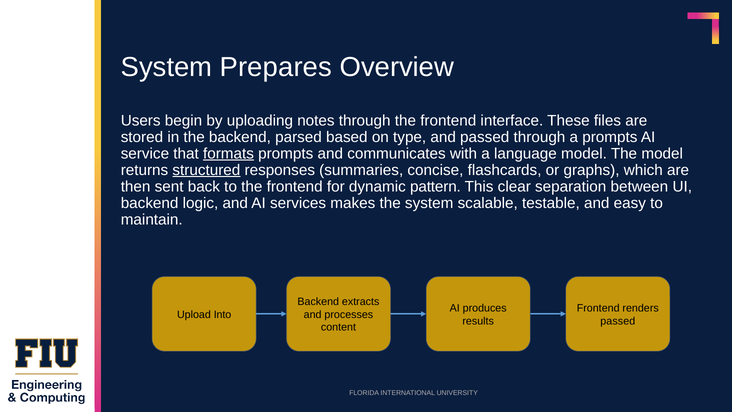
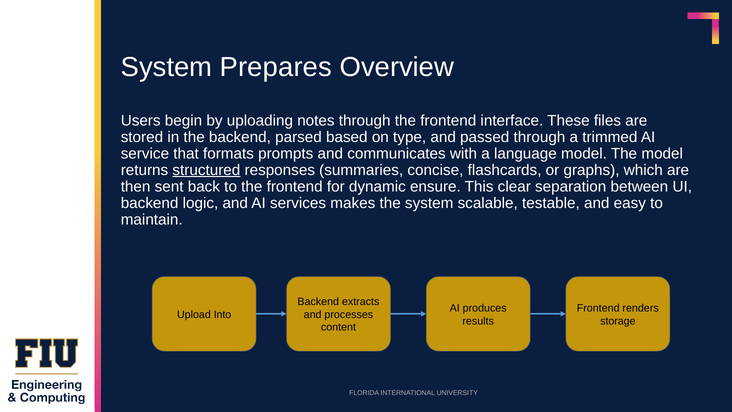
a prompts: prompts -> trimmed
formats underline: present -> none
pattern: pattern -> ensure
passed at (618, 321): passed -> storage
